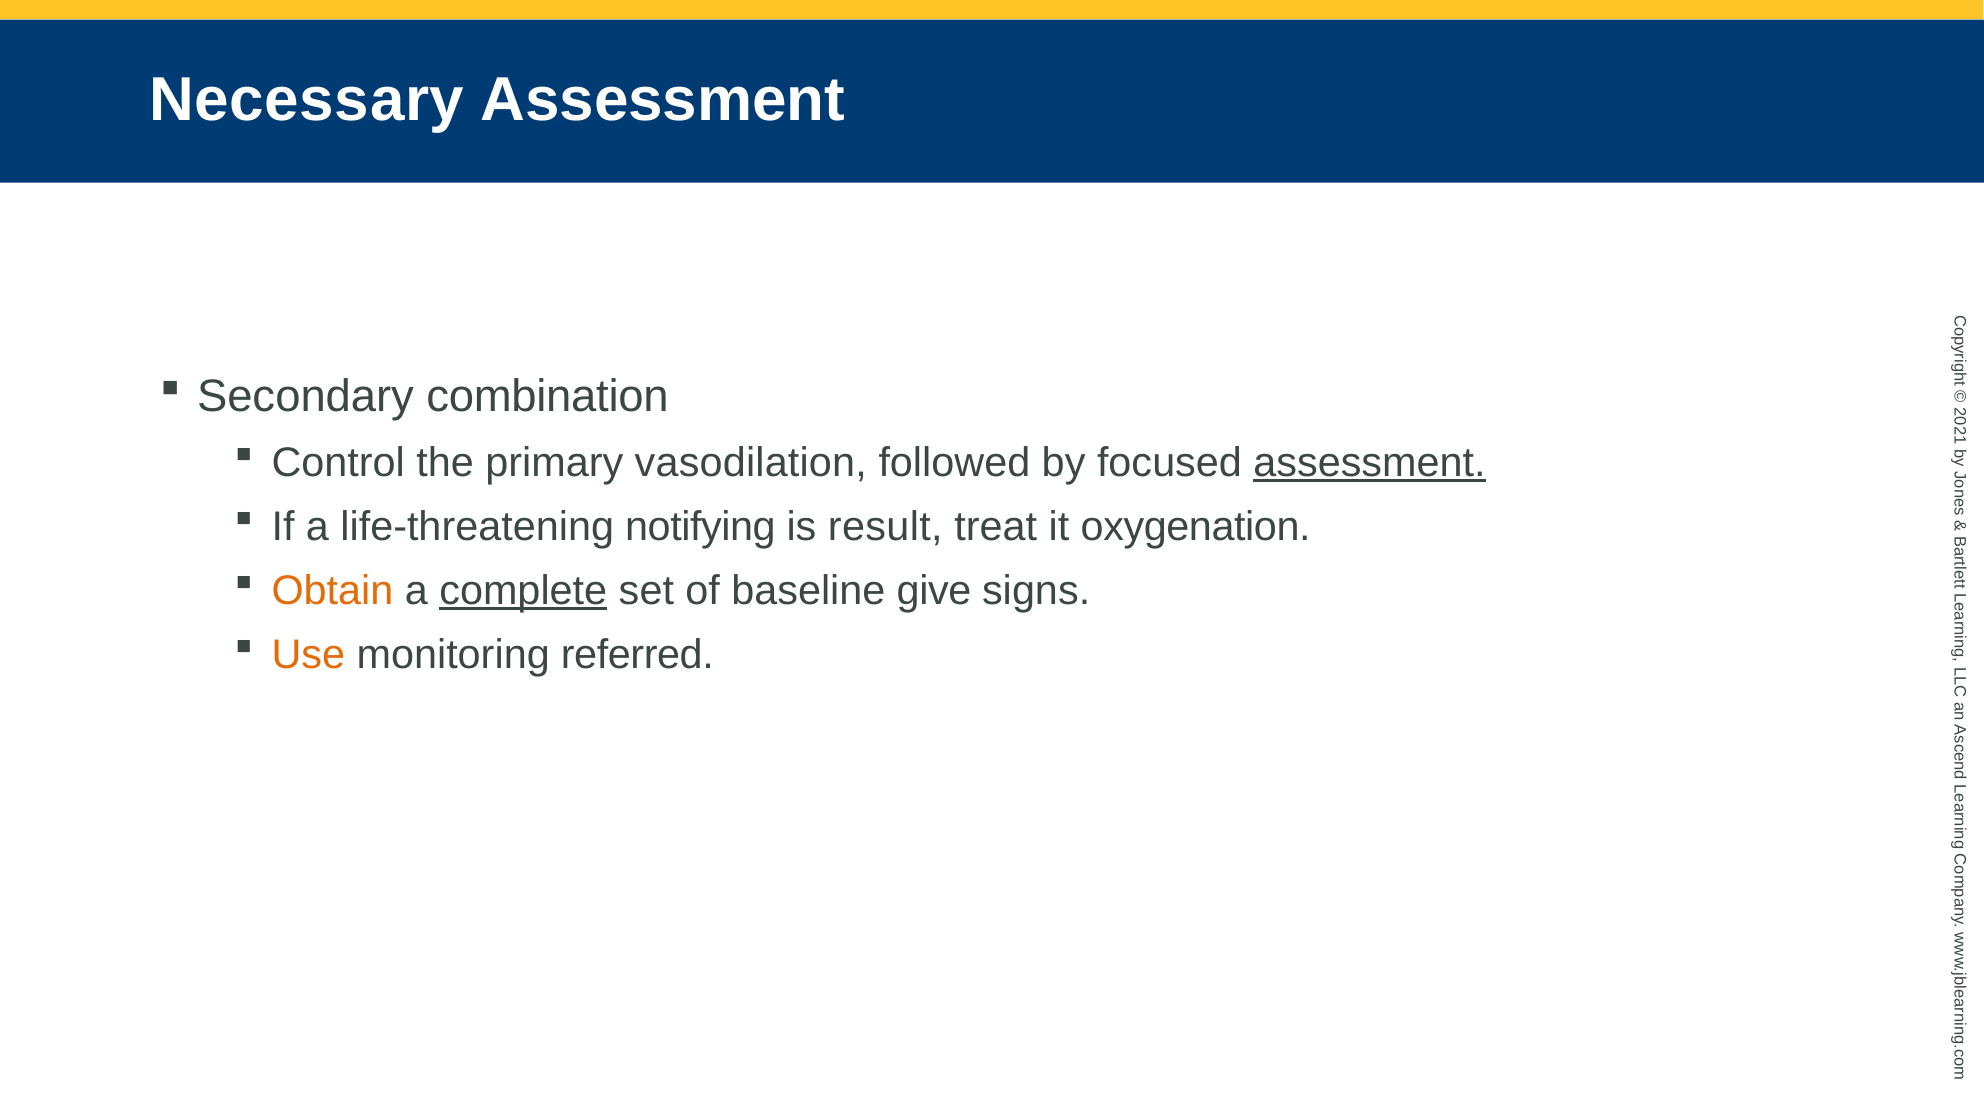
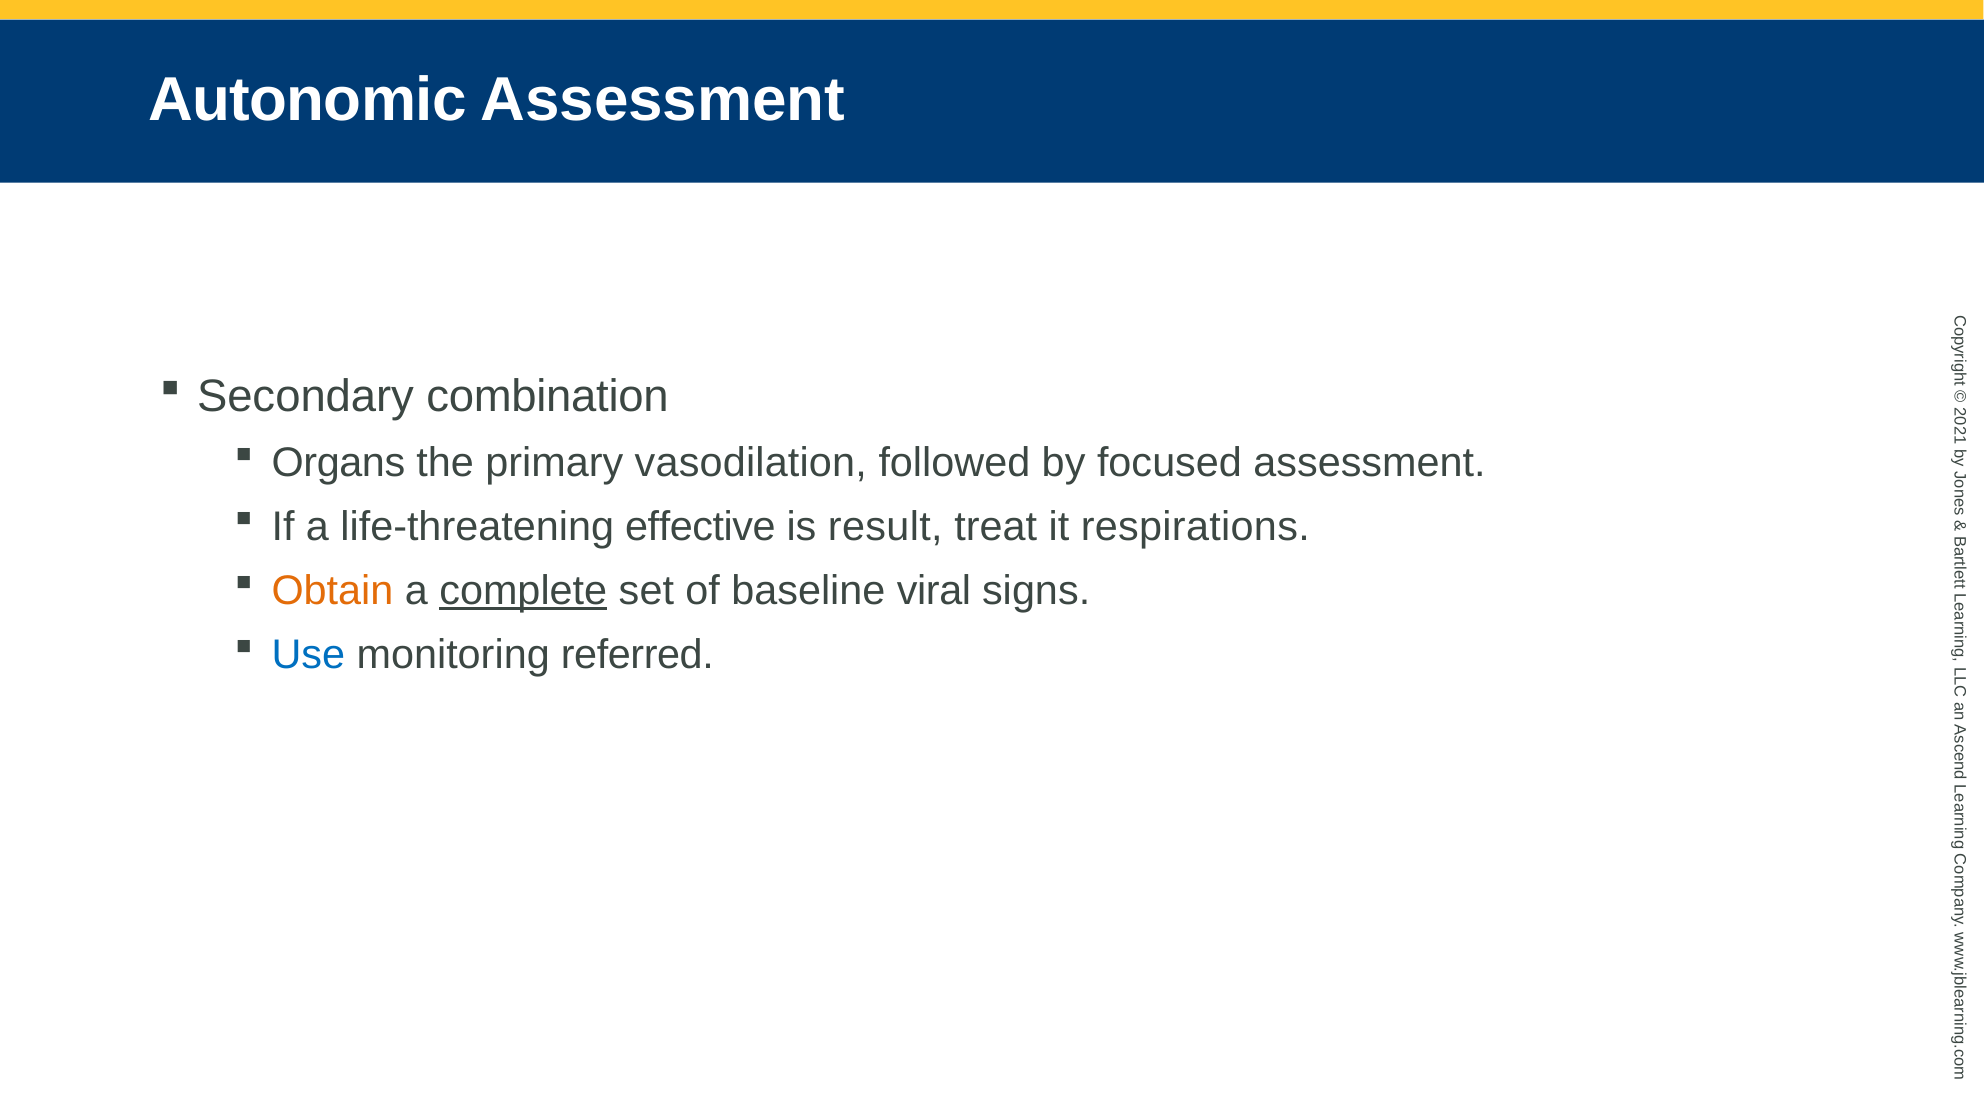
Necessary: Necessary -> Autonomic
Control: Control -> Organs
assessment at (1369, 463) underline: present -> none
notifying: notifying -> effective
oxygenation: oxygenation -> respirations
give: give -> viral
Use colour: orange -> blue
